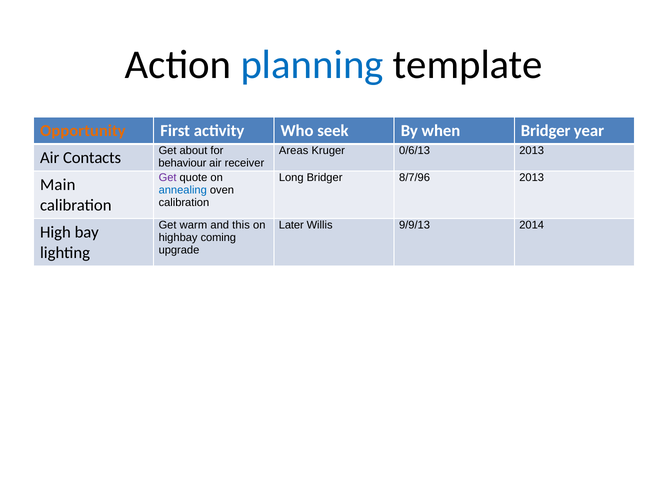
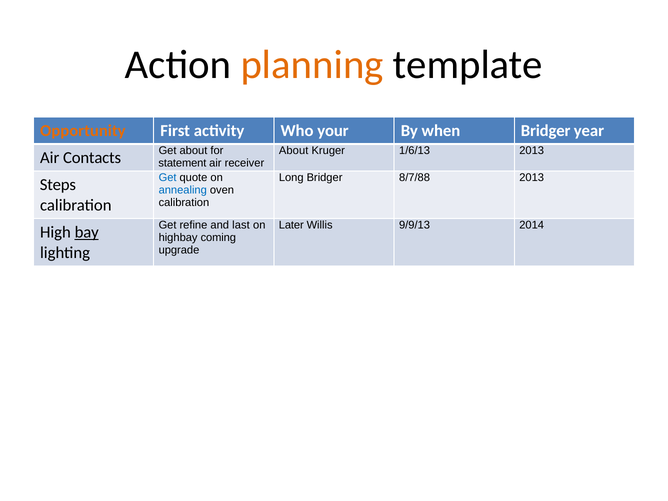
planning colour: blue -> orange
seek: seek -> your
Areas at (294, 150): Areas -> About
0/6/13: 0/6/13 -> 1/6/13
behaviour: behaviour -> statement
Get at (168, 178) colour: purple -> blue
8/7/96: 8/7/96 -> 8/7/88
Main: Main -> Steps
warm: warm -> refine
this: this -> last
bay underline: none -> present
